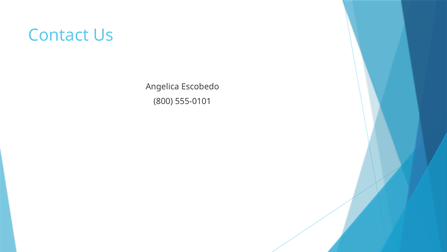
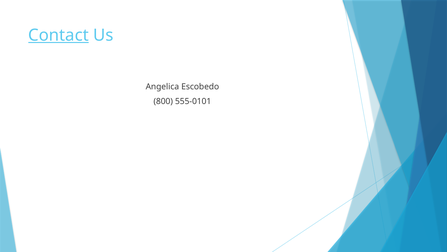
Contact underline: none -> present
